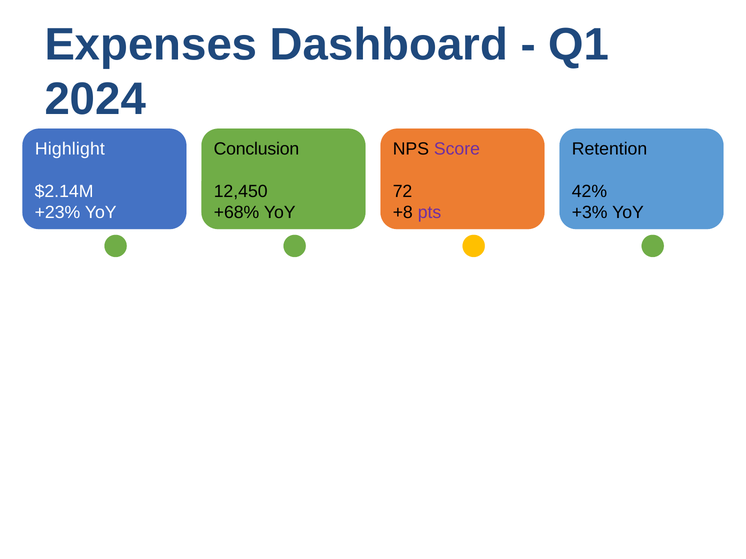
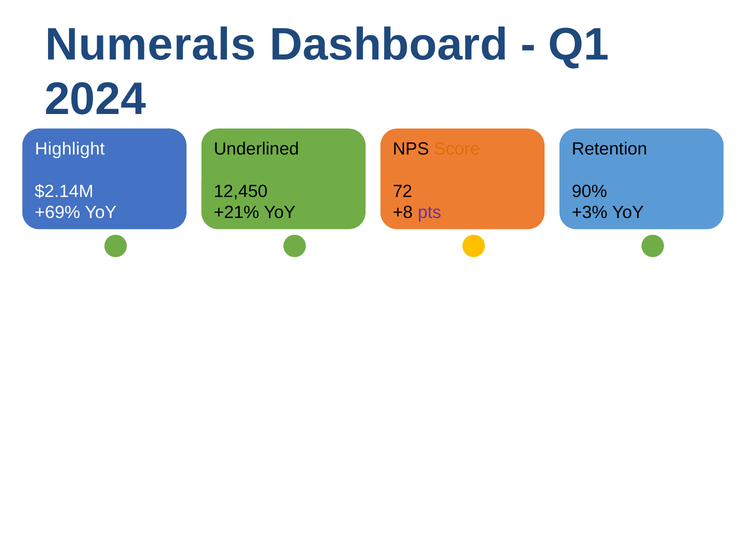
Expenses: Expenses -> Numerals
Conclusion: Conclusion -> Underlined
Score colour: purple -> orange
42%: 42% -> 90%
+23%: +23% -> +69%
+68%: +68% -> +21%
